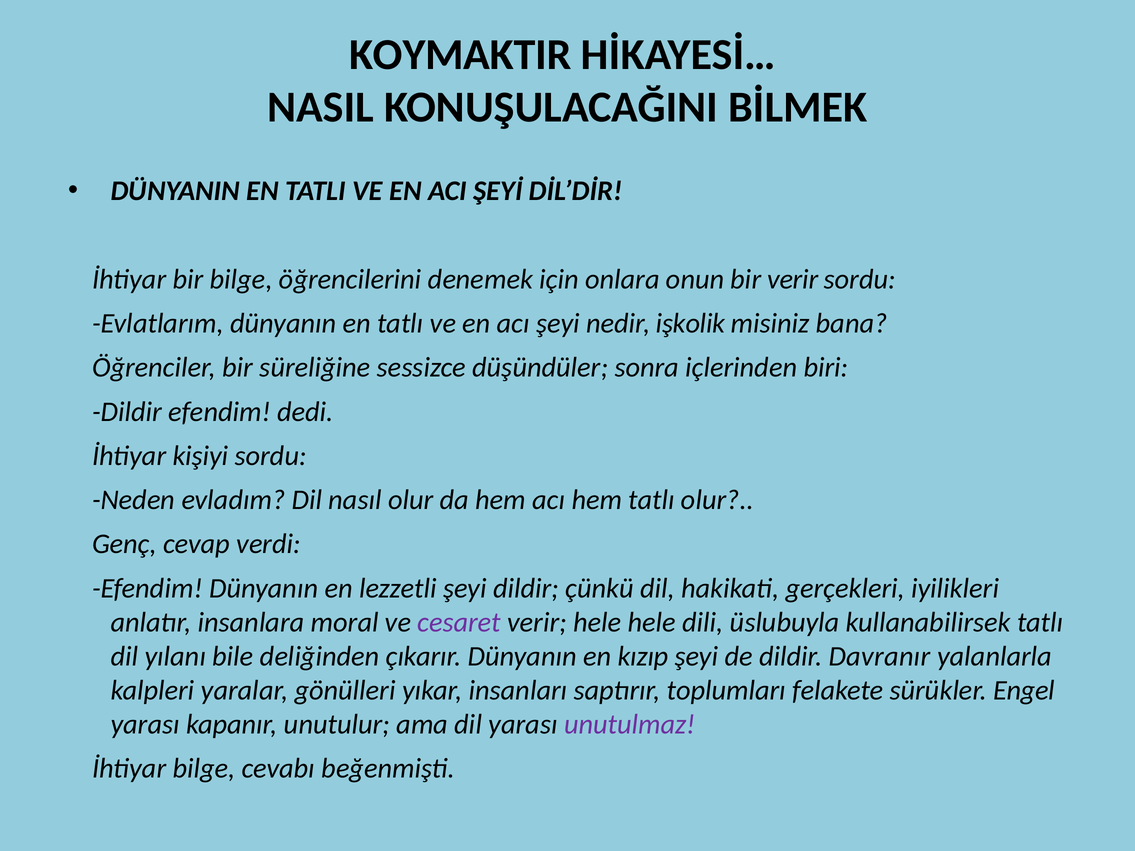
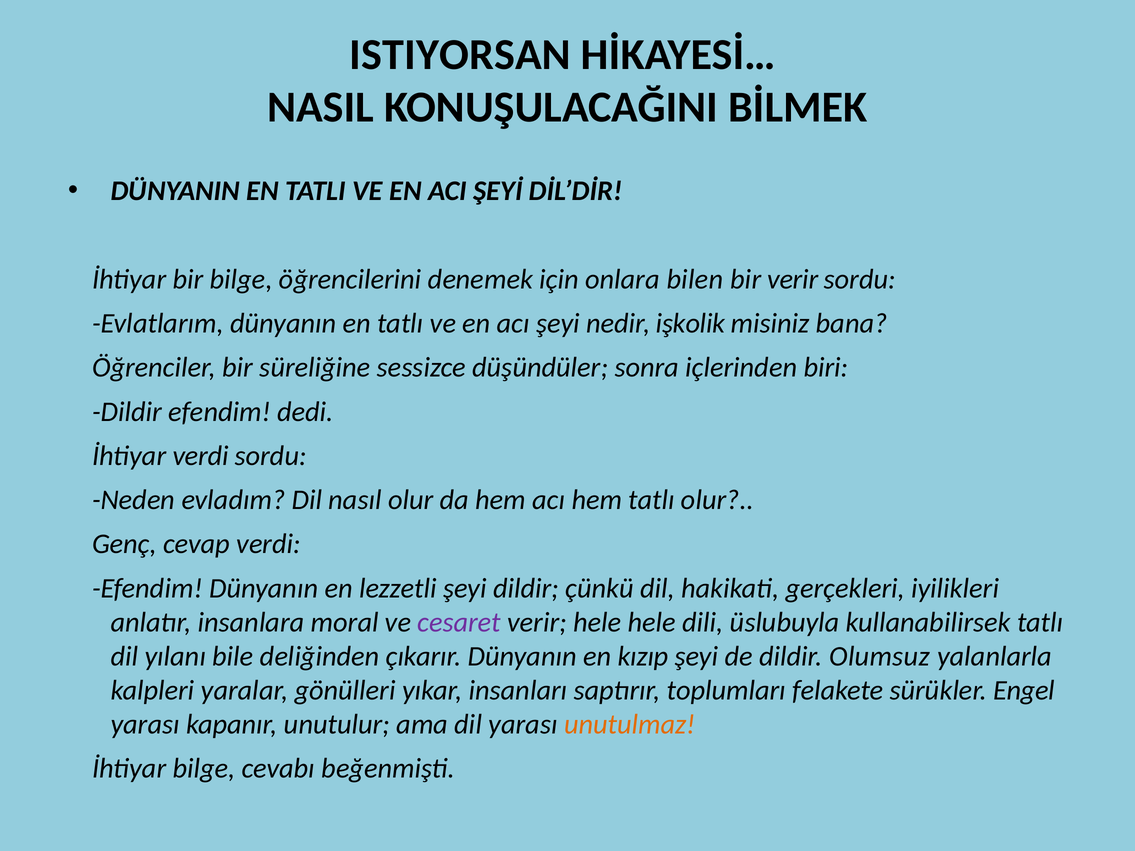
KOYMAKTIR: KOYMAKTIR -> ISTIYORSAN
onun: onun -> bilen
İhtiyar kişiyi: kişiyi -> verdi
Davranır: Davranır -> Olumsuz
unutulmaz colour: purple -> orange
